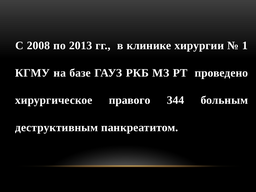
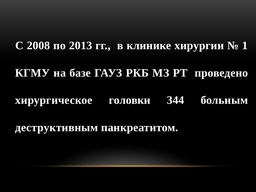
правого: правого -> головки
